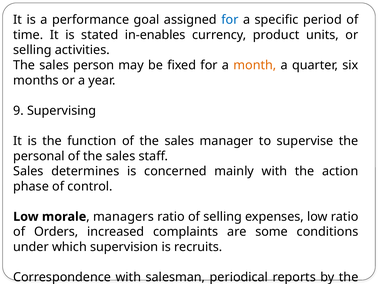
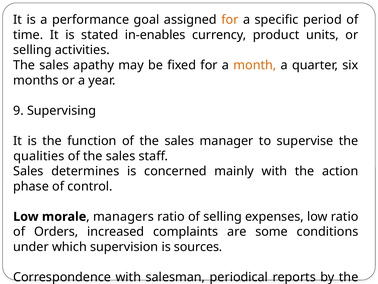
for at (230, 20) colour: blue -> orange
person: person -> apathy
personal: personal -> qualities
recruits: recruits -> sources
